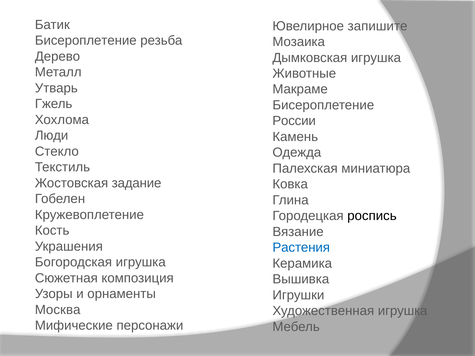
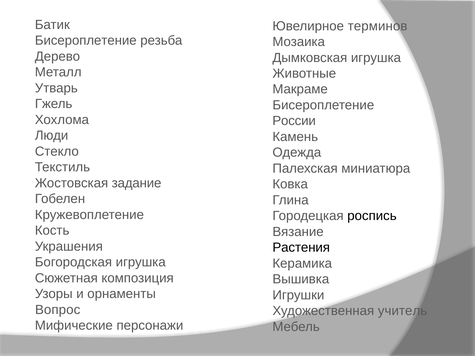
запишите: запишите -> терминов
Растения colour: blue -> black
Москва: Москва -> Вопрос
Художественная игрушка: игрушка -> учитель
